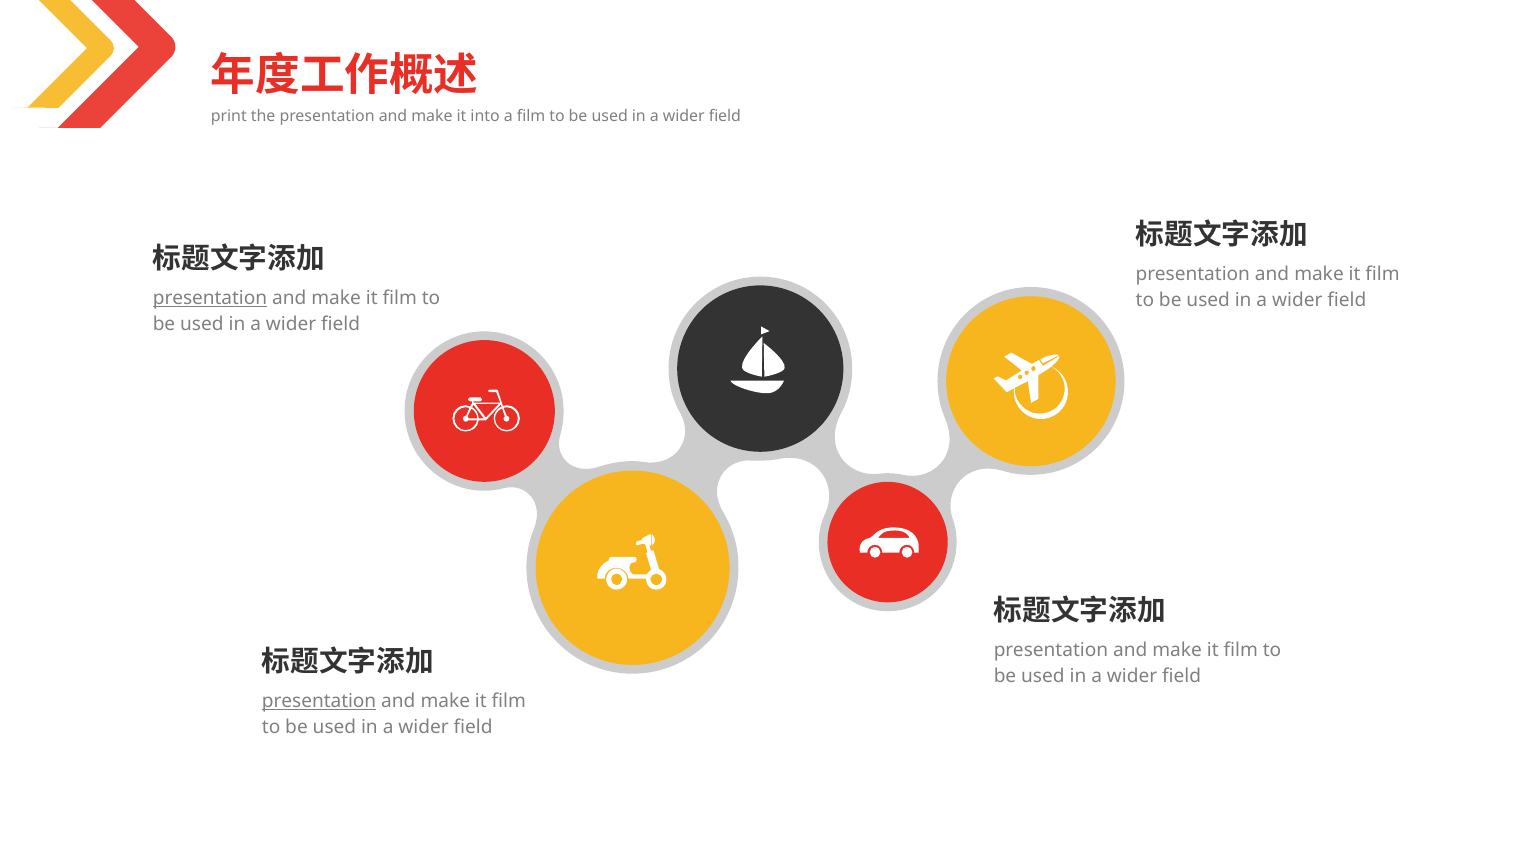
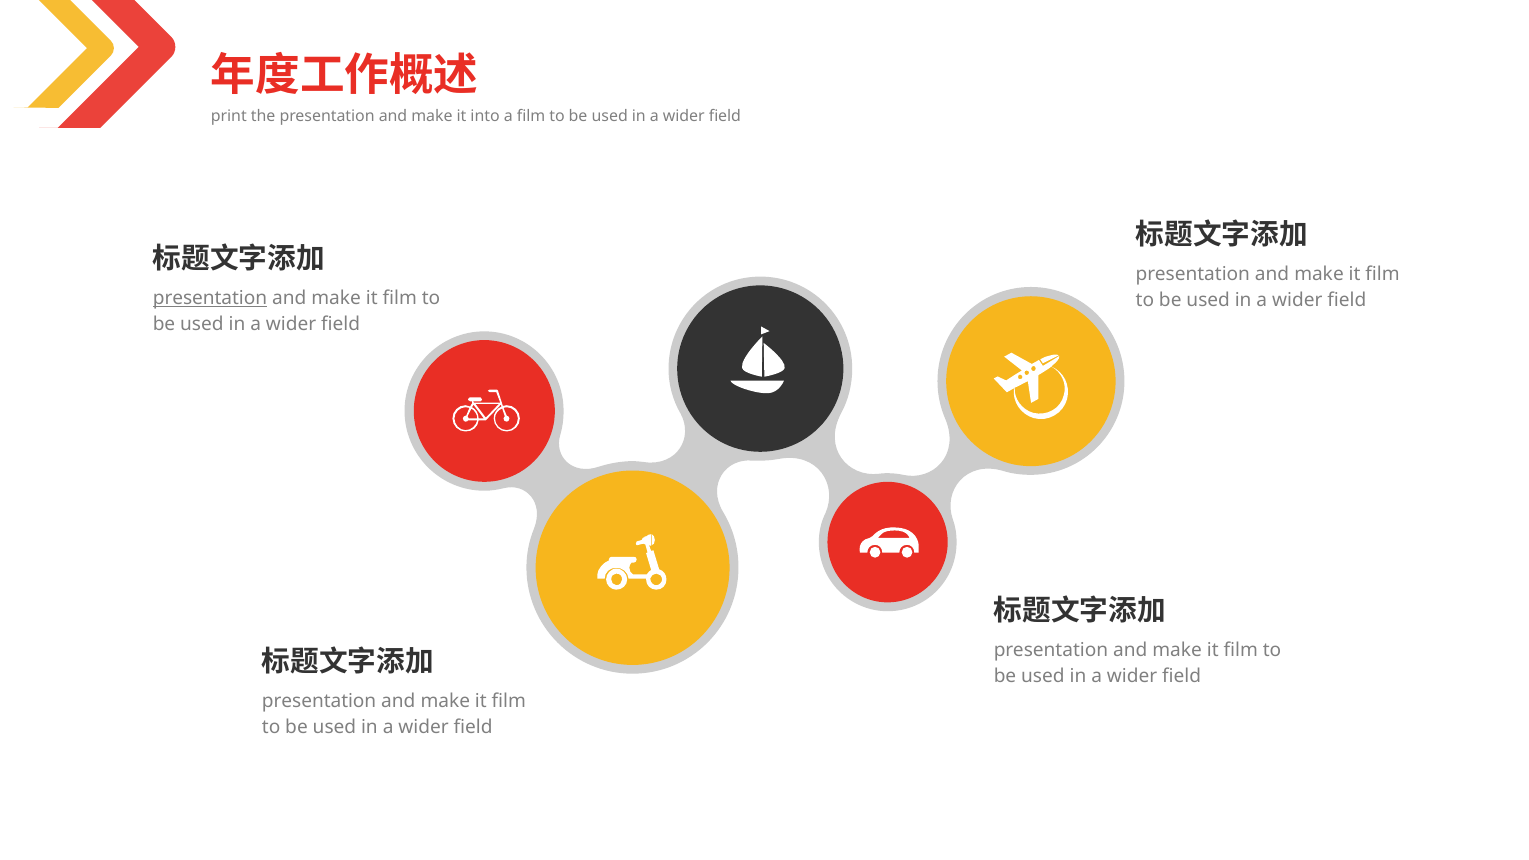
presentation at (319, 701) underline: present -> none
